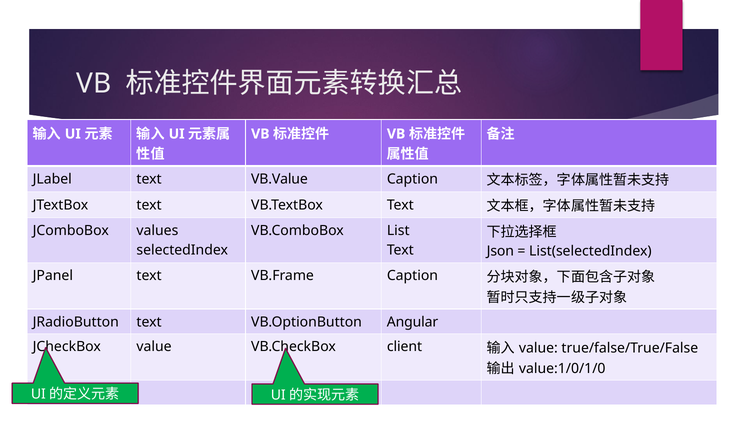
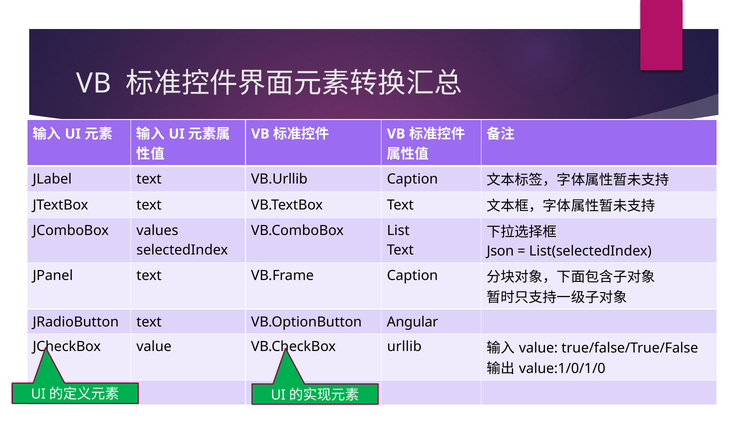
VB.Value: VB.Value -> VB.Urllib
client: client -> urllib
